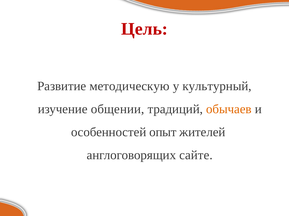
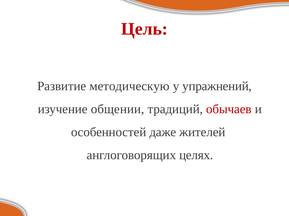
культурный: культурный -> упражнений
обычаев colour: orange -> red
опыт: опыт -> даже
сайте: сайте -> целях
